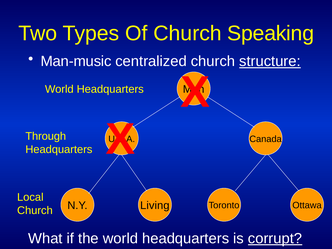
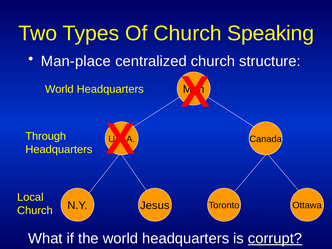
Man-music: Man-music -> Man-place
structure underline: present -> none
Living: Living -> Jesus
